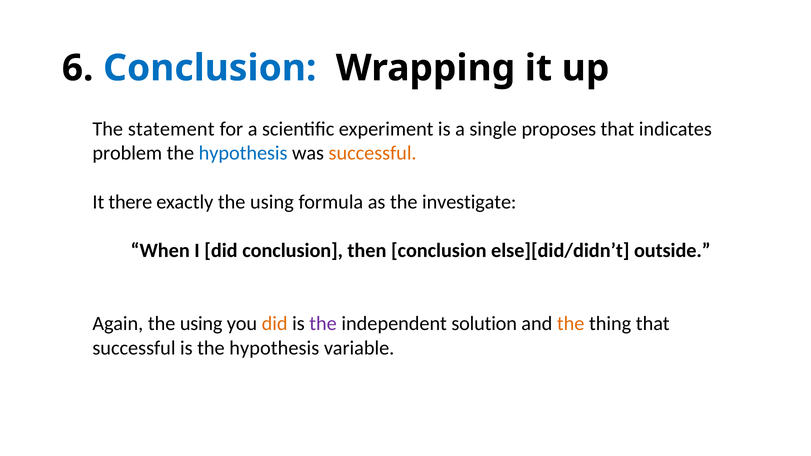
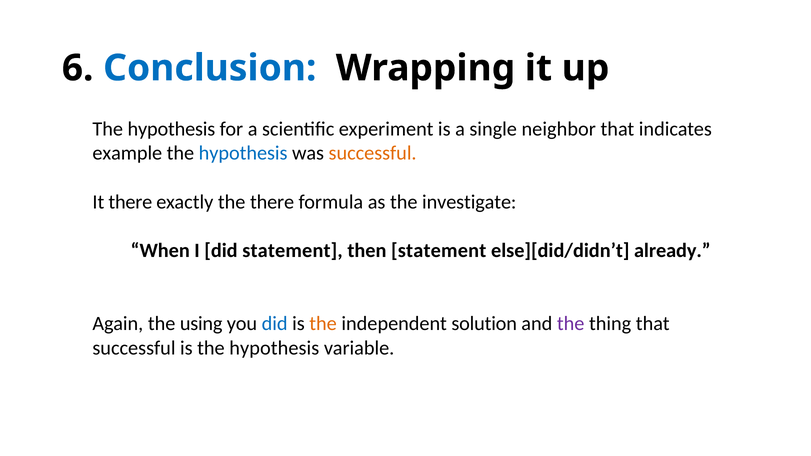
statement at (171, 129): statement -> hypothesis
proposes: proposes -> neighbor
problem: problem -> example
exactly the using: using -> there
did conclusion: conclusion -> statement
then conclusion: conclusion -> statement
outside: outside -> already
did at (275, 324) colour: orange -> blue
the at (323, 324) colour: purple -> orange
the at (571, 324) colour: orange -> purple
